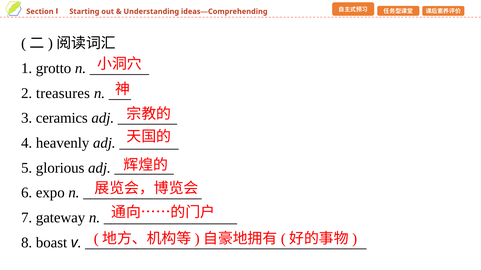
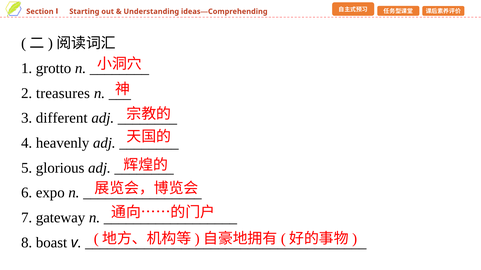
ceramics: ceramics -> different
